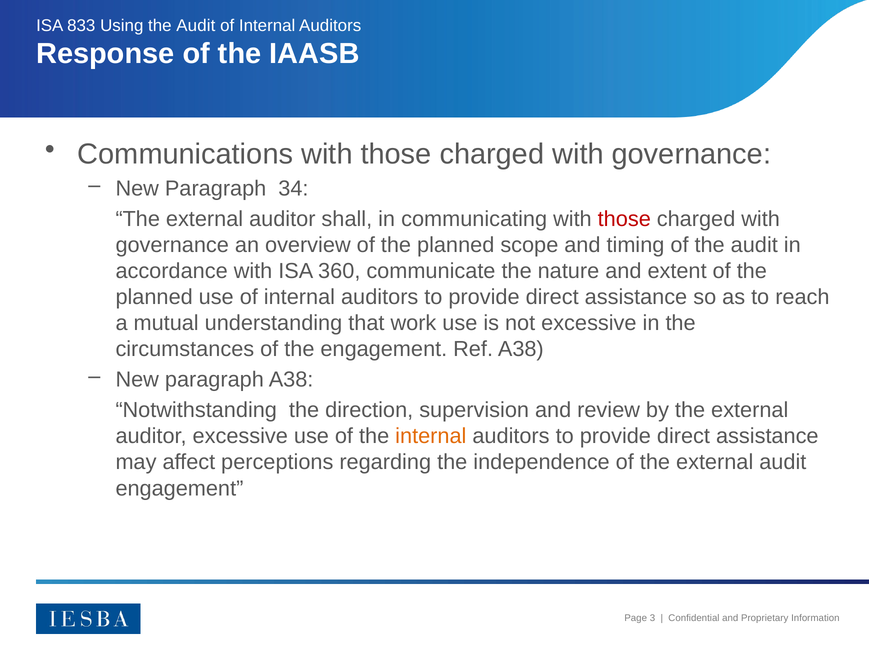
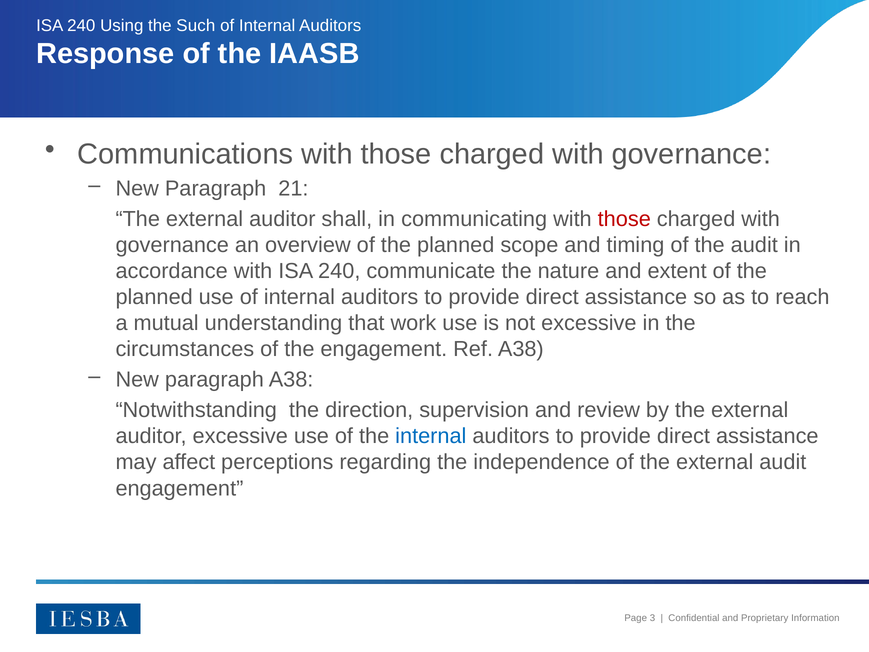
833 at (81, 26): 833 -> 240
Using the Audit: Audit -> Such
34: 34 -> 21
with ISA 360: 360 -> 240
internal at (431, 436) colour: orange -> blue
